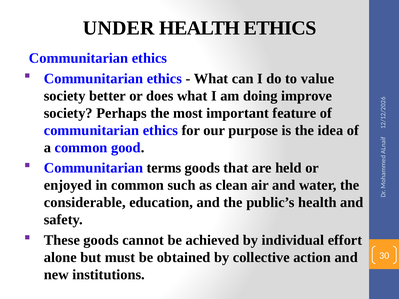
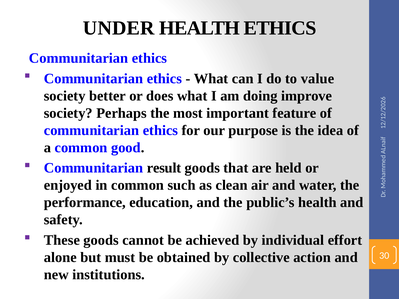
terms: terms -> result
considerable: considerable -> performance
